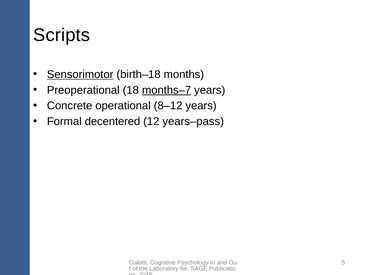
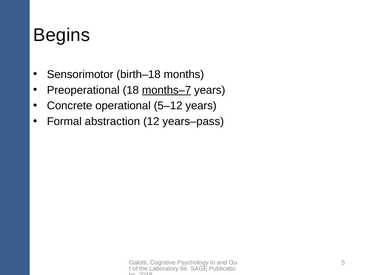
Scripts: Scripts -> Begins
Sensorimotor underline: present -> none
8–12: 8–12 -> 5–12
decentered: decentered -> abstraction
